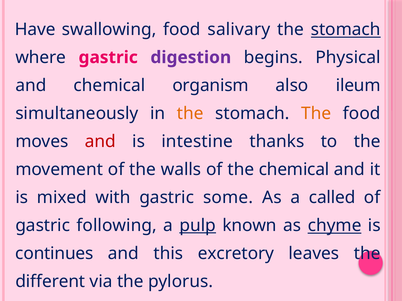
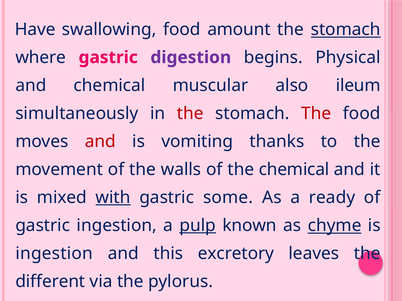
salivary: salivary -> amount
organism: organism -> muscular
the at (190, 114) colour: orange -> red
The at (316, 114) colour: orange -> red
intestine: intestine -> vomiting
with underline: none -> present
called: called -> ready
gastric following: following -> ingestion
continues at (54, 254): continues -> ingestion
